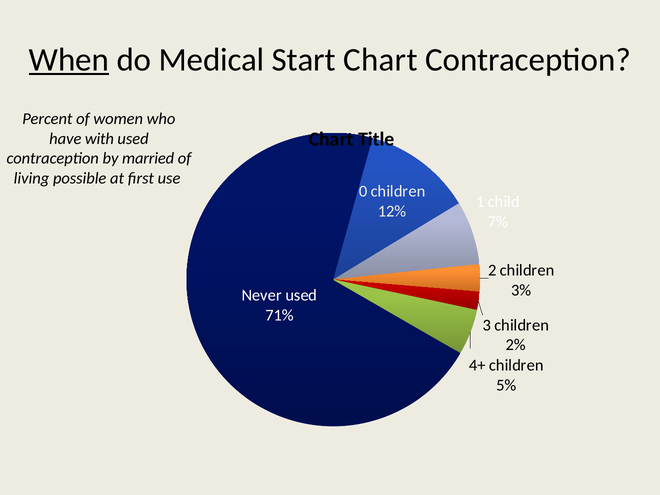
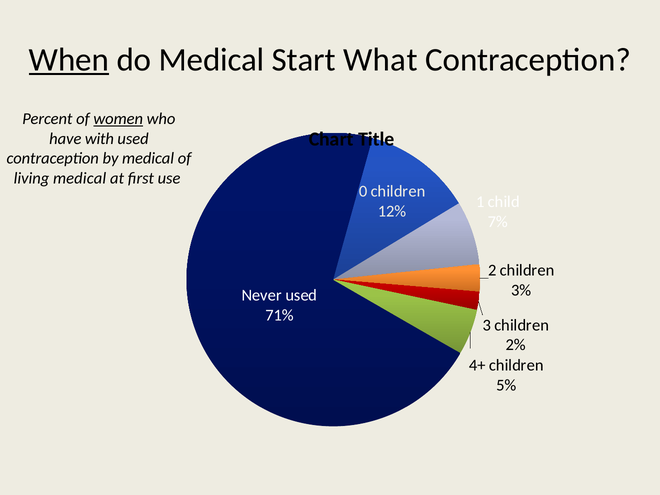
Start Chart: Chart -> What
women underline: none -> present
by married: married -> medical
living possible: possible -> medical
